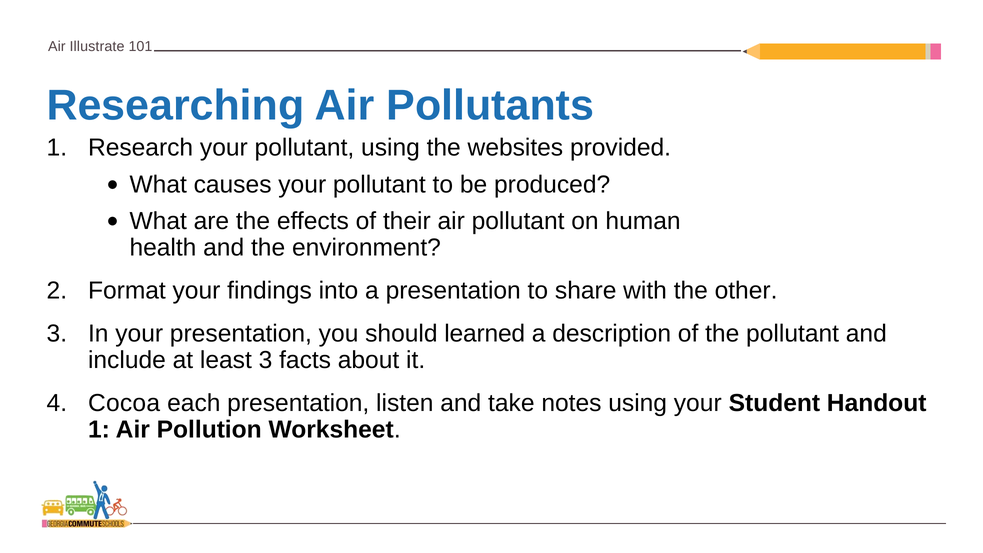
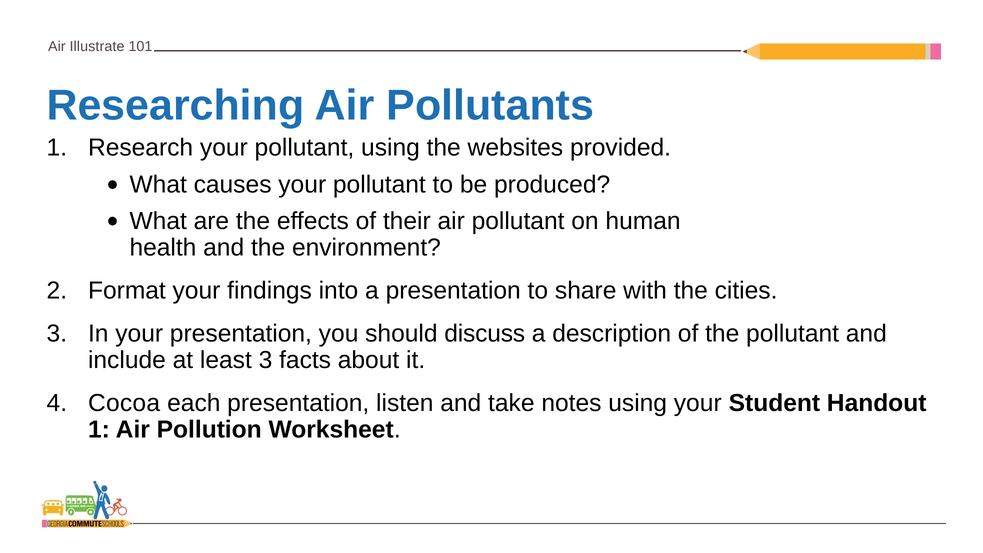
other: other -> cities
learned: learned -> discuss
